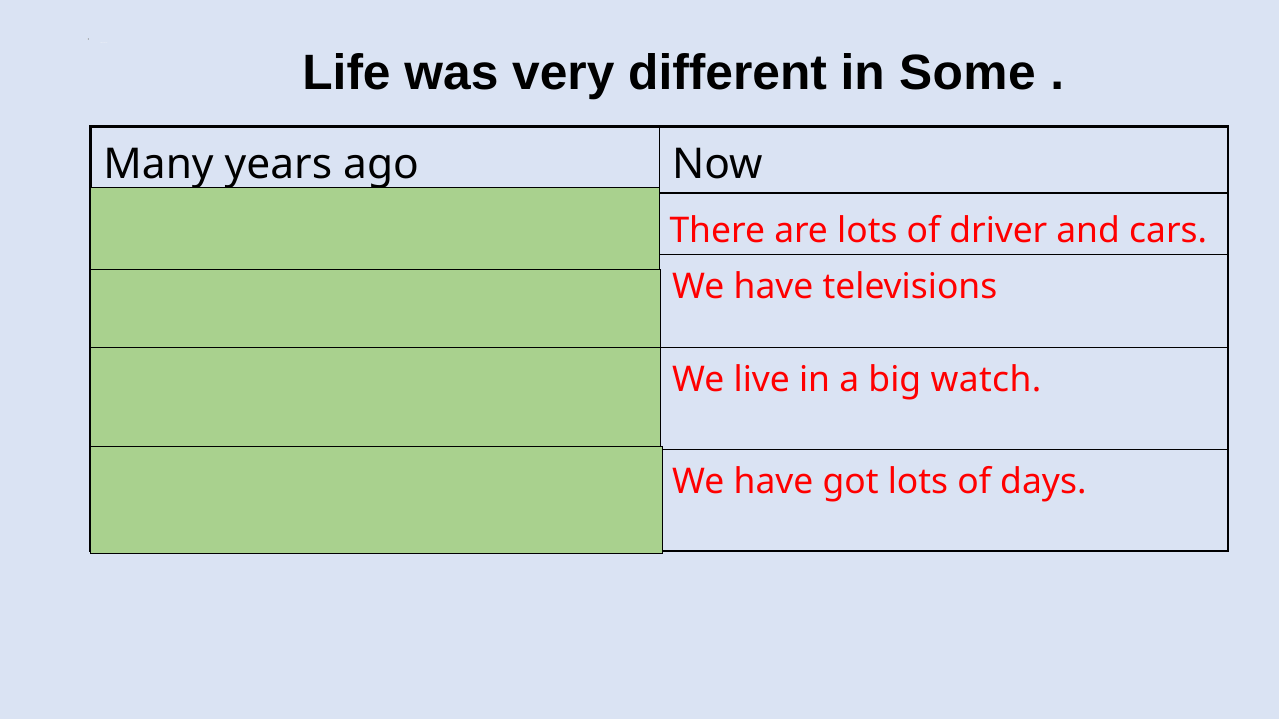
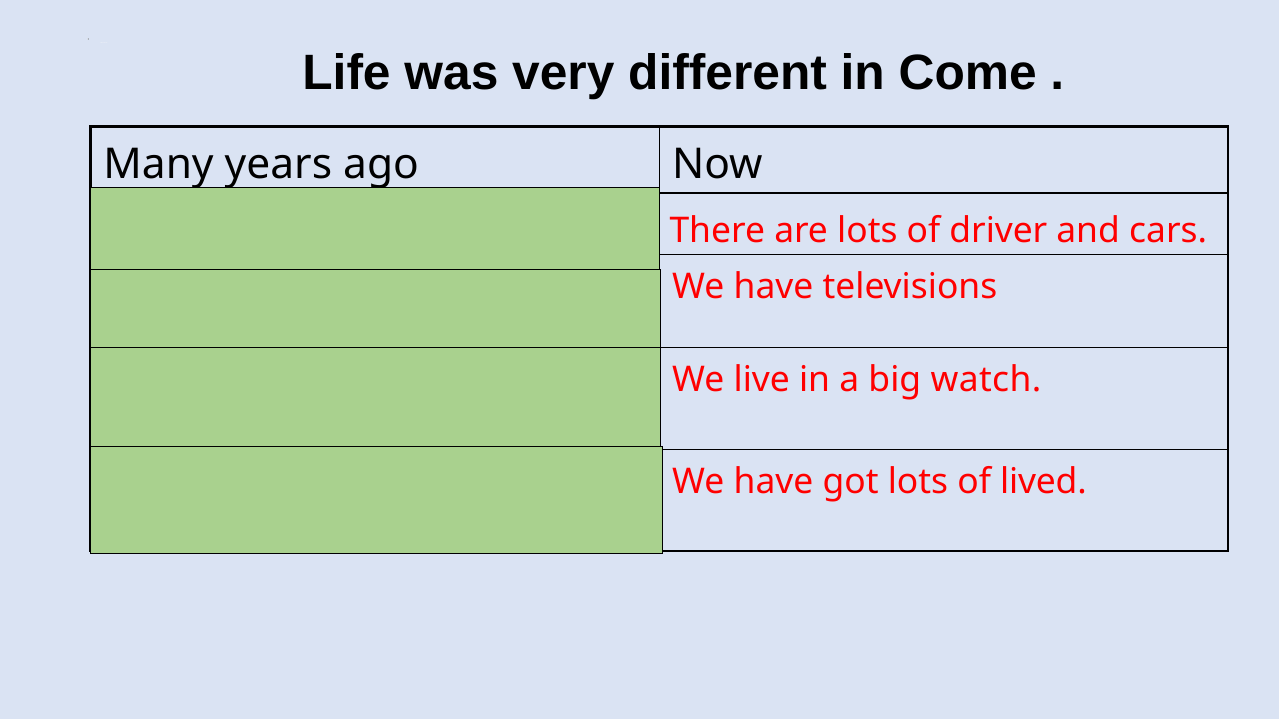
Some: Some -> Come
of days: days -> lived
